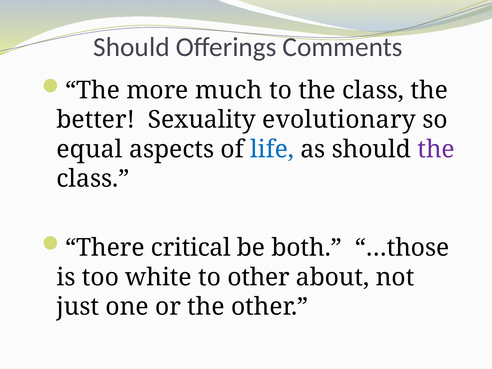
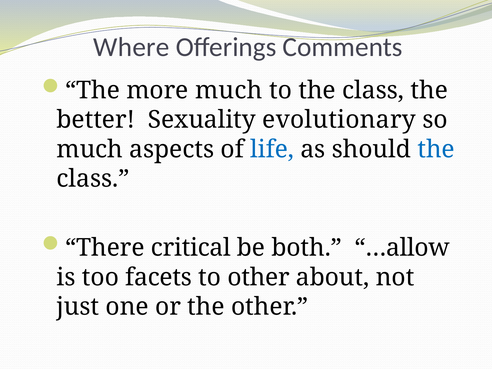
Should at (131, 47): Should -> Where
equal at (90, 149): equal -> much
the at (436, 149) colour: purple -> blue
…those: …those -> …allow
white: white -> facets
